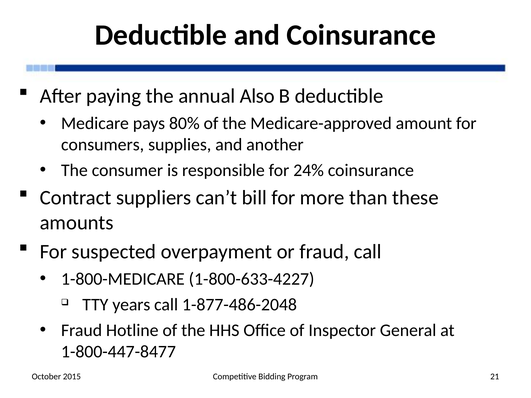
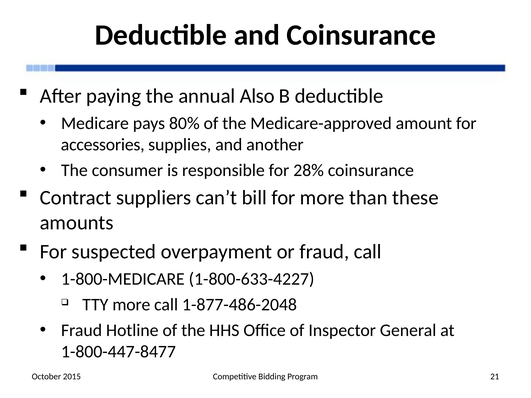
consumers: consumers -> accessories
24%: 24% -> 28%
TTY years: years -> more
